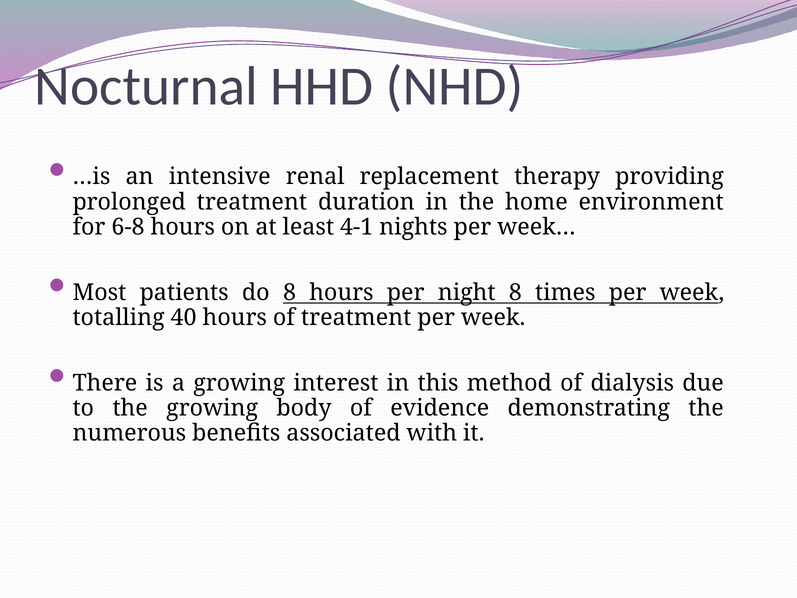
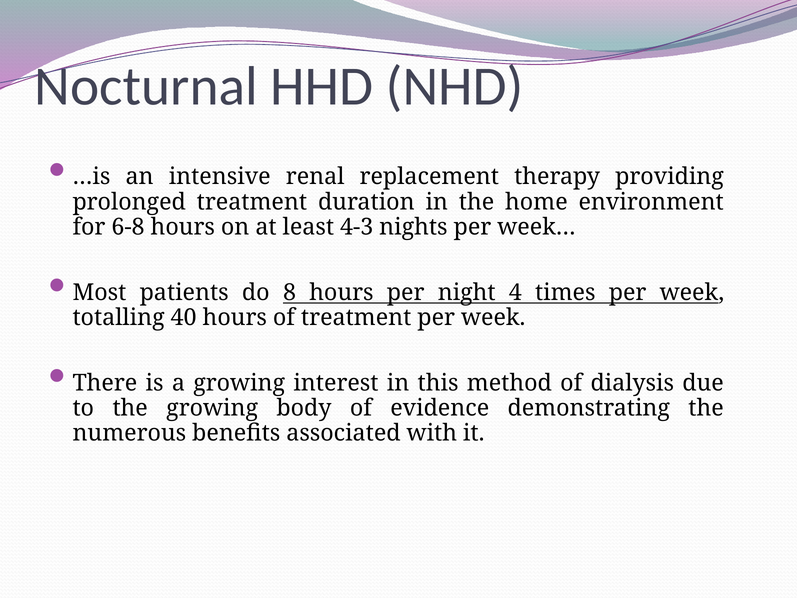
4-1: 4-1 -> 4-3
night 8: 8 -> 4
